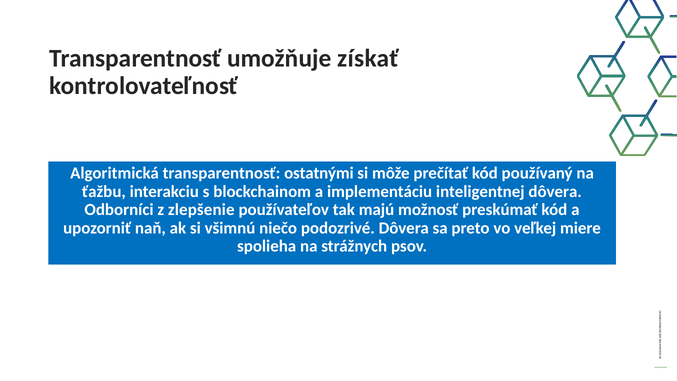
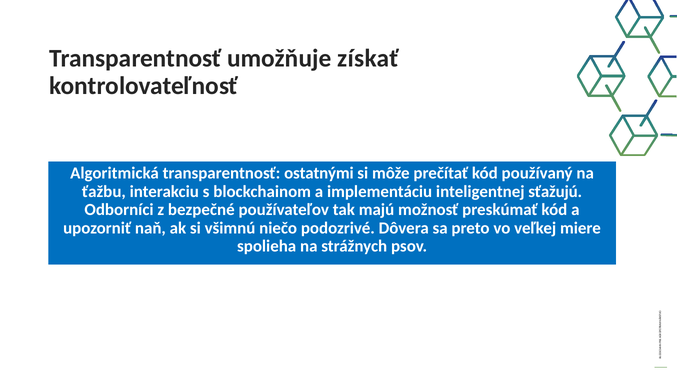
inteligentnej dôvera: dôvera -> sťažujú
zlepšenie: zlepšenie -> bezpečné
